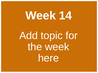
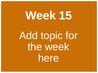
14: 14 -> 15
